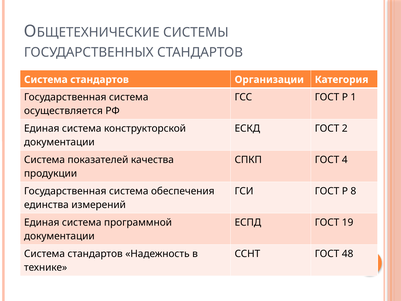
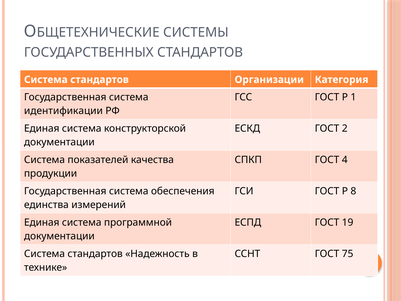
осуществляется: осуществляется -> идентификации
48: 48 -> 75
